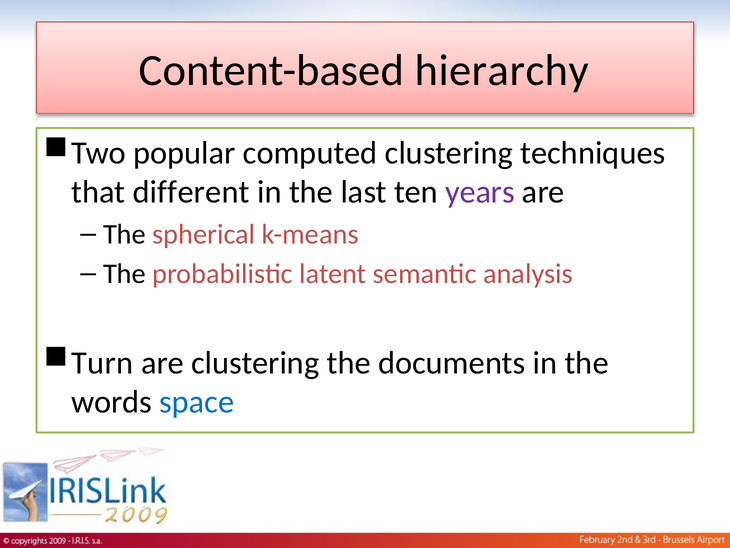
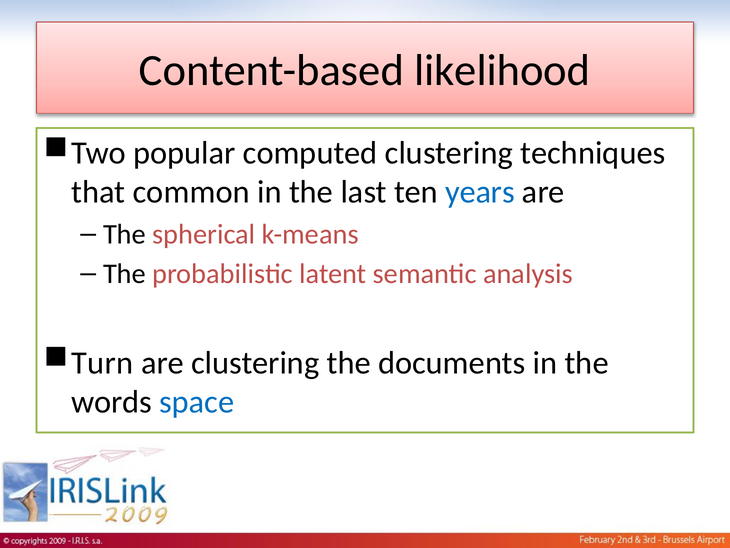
hierarchy: hierarchy -> likelihood
different: different -> common
years colour: purple -> blue
